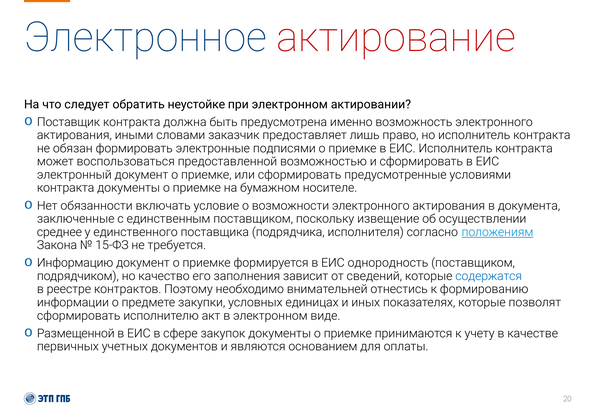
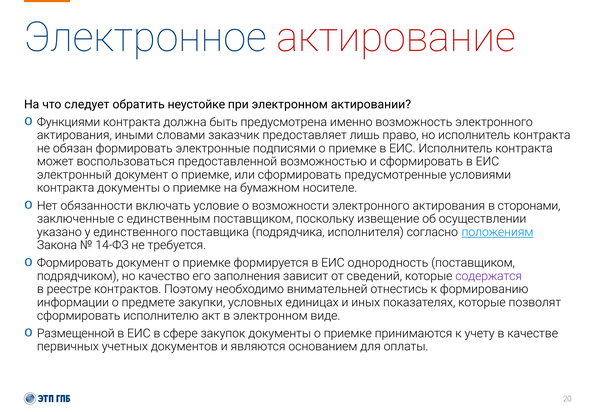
Поставщик: Поставщик -> Функциями
документа: документа -> сторонами
среднее: среднее -> указано
15-ФЗ: 15-ФЗ -> 14-ФЗ
Информацию at (75, 263): Информацию -> Формировать
содержатся colour: blue -> purple
